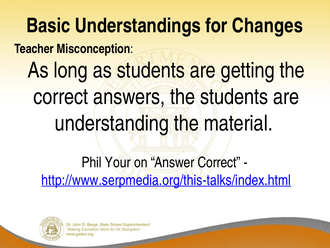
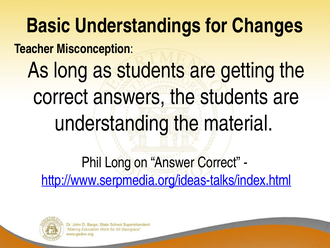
Phil Your: Your -> Long
http://www.serpmedia.org/this-talks/index.html: http://www.serpmedia.org/this-talks/index.html -> http://www.serpmedia.org/ideas-talks/index.html
